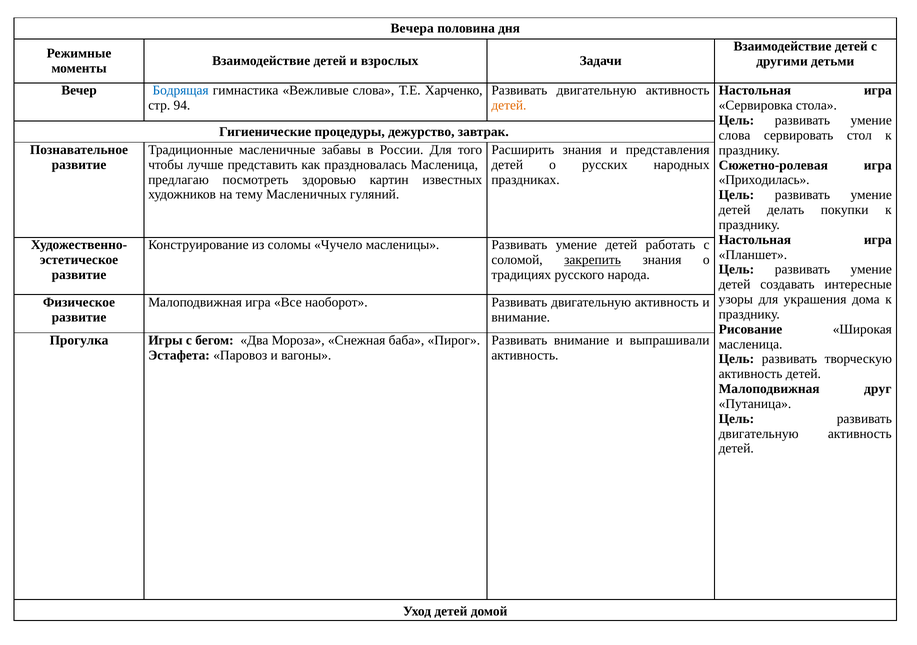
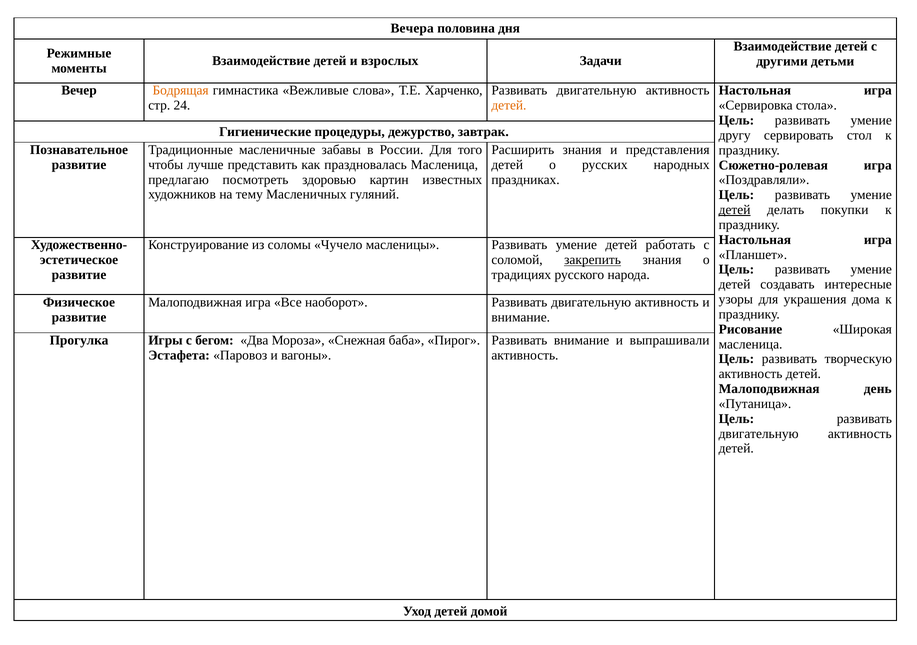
Бодрящая colour: blue -> orange
94: 94 -> 24
слова at (735, 135): слова -> другу
Приходилась: Приходилась -> Поздравляли
детей at (735, 210) underline: none -> present
друг: друг -> день
